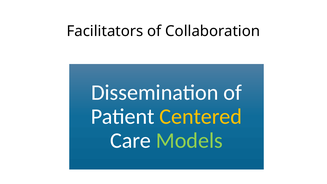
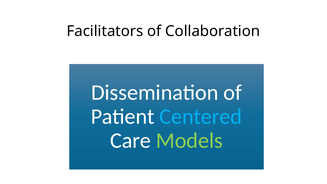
Centered colour: yellow -> light blue
